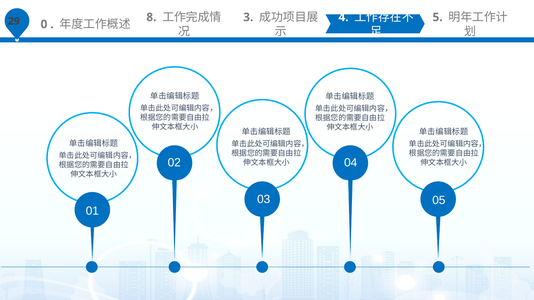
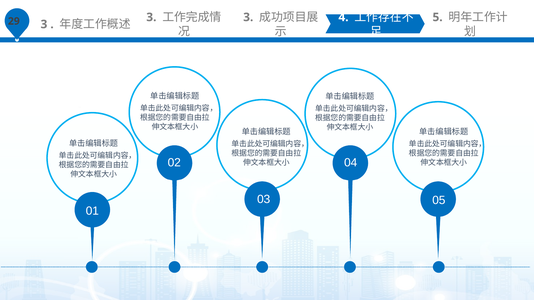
0 at (44, 24): 0 -> 3
8 at (151, 17): 8 -> 3
